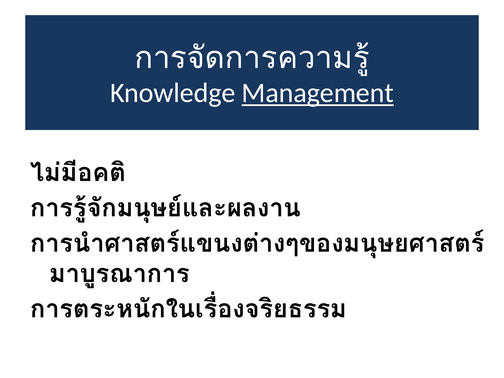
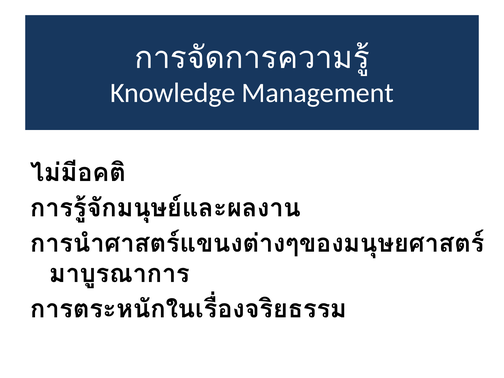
Management underline: present -> none
